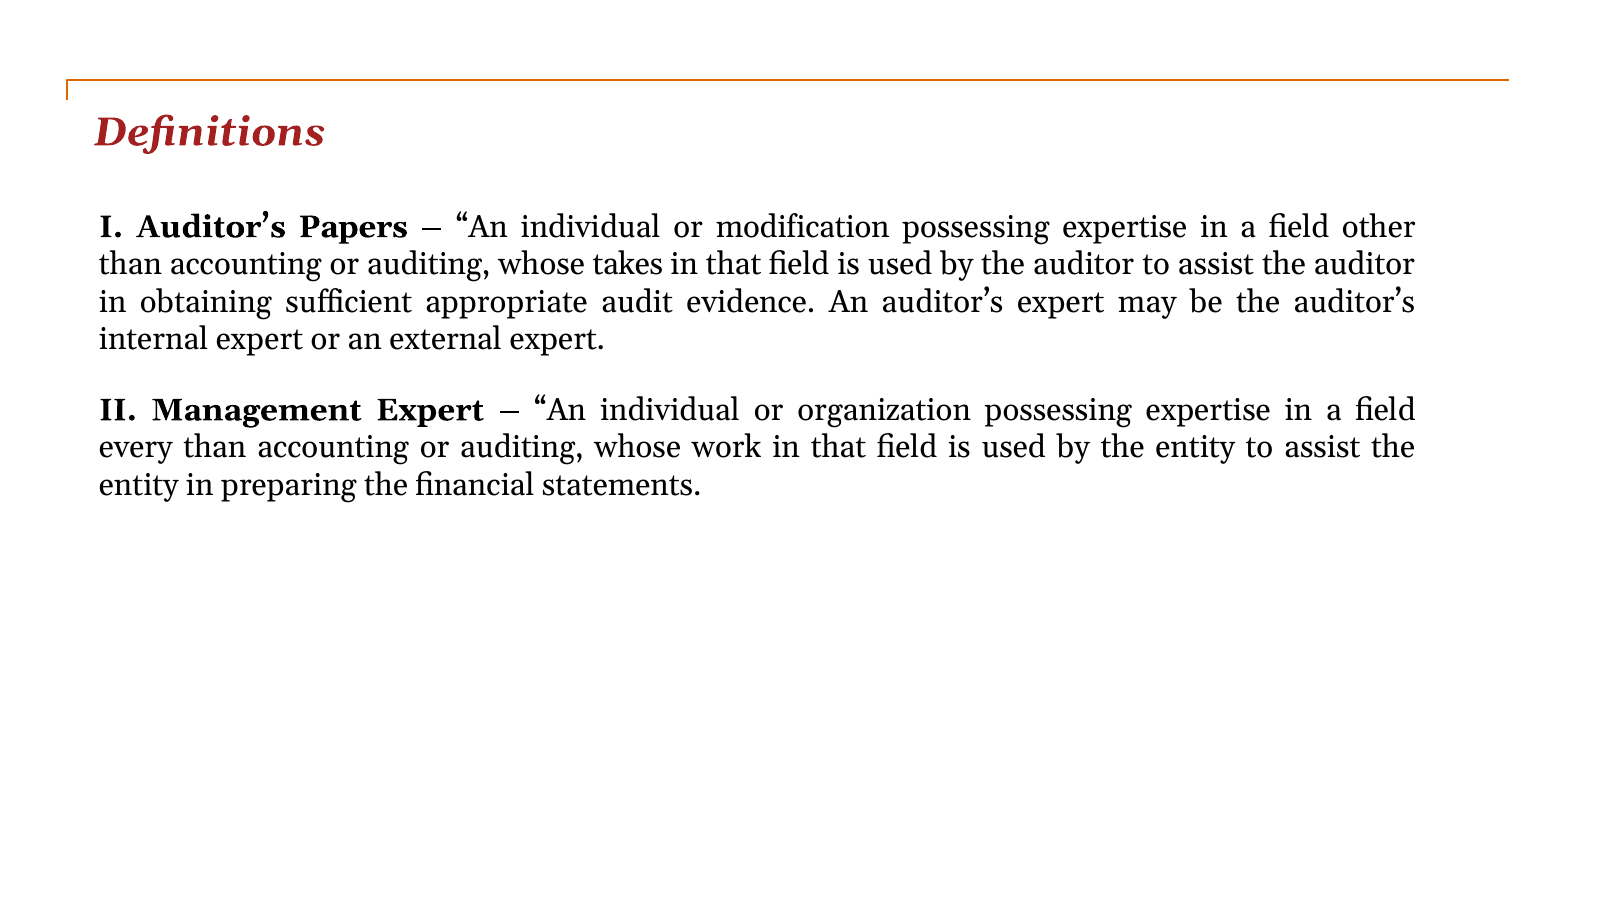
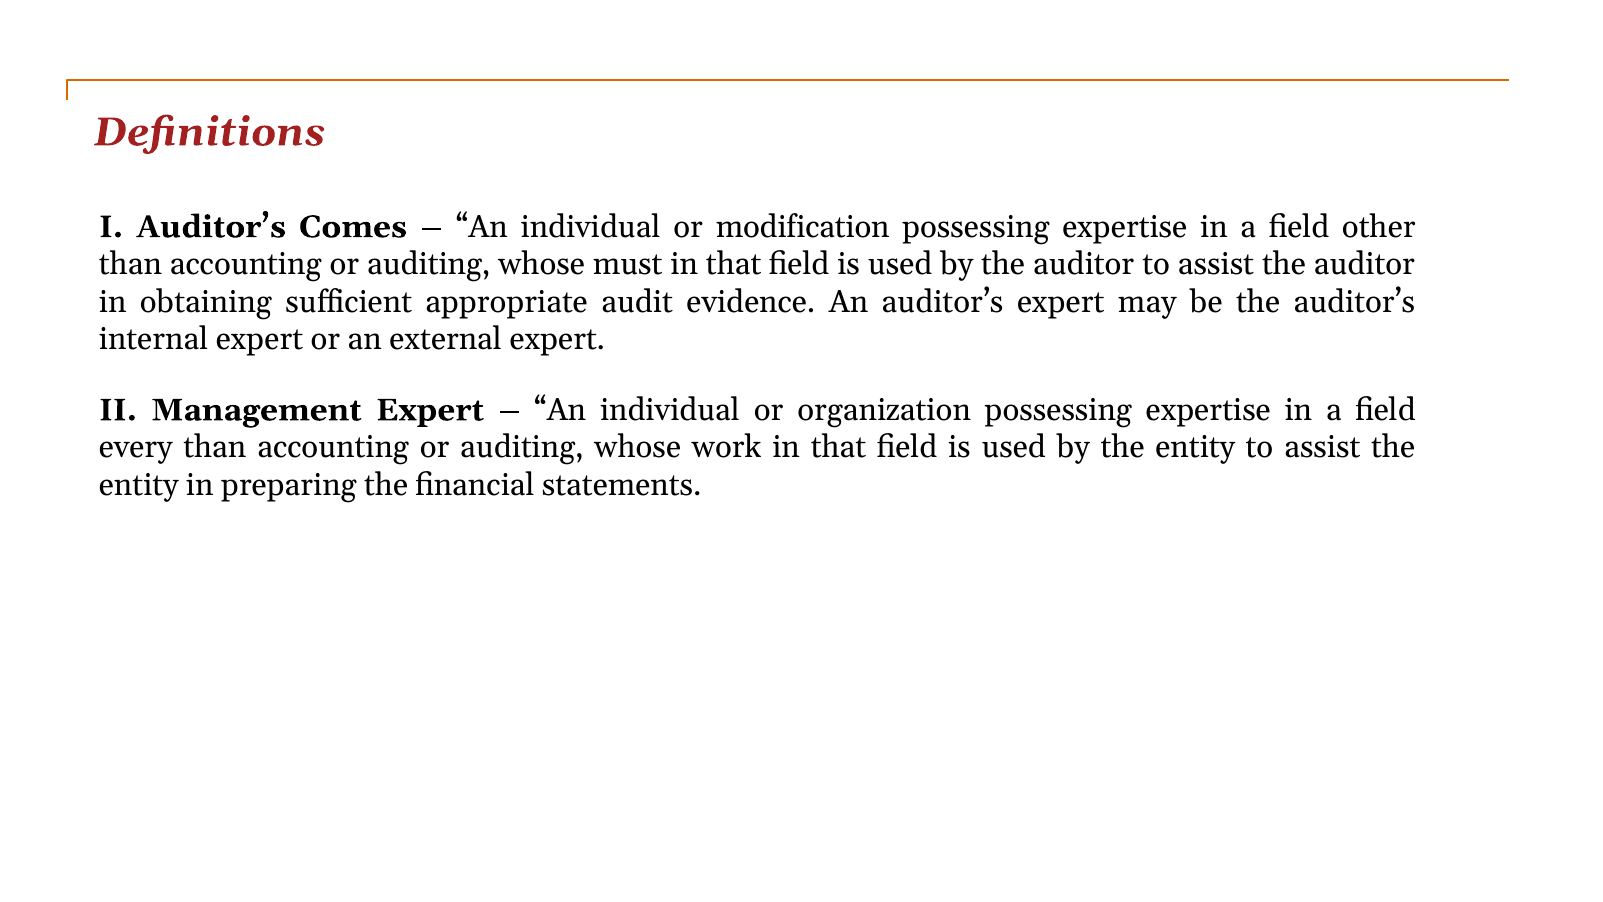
Papers: Papers -> Comes
takes: takes -> must
